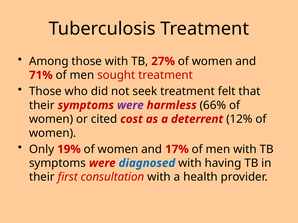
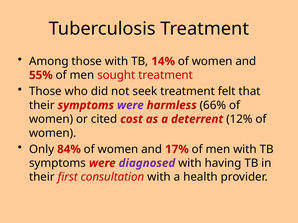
27%: 27% -> 14%
71%: 71% -> 55%
19%: 19% -> 84%
diagnosed colour: blue -> purple
